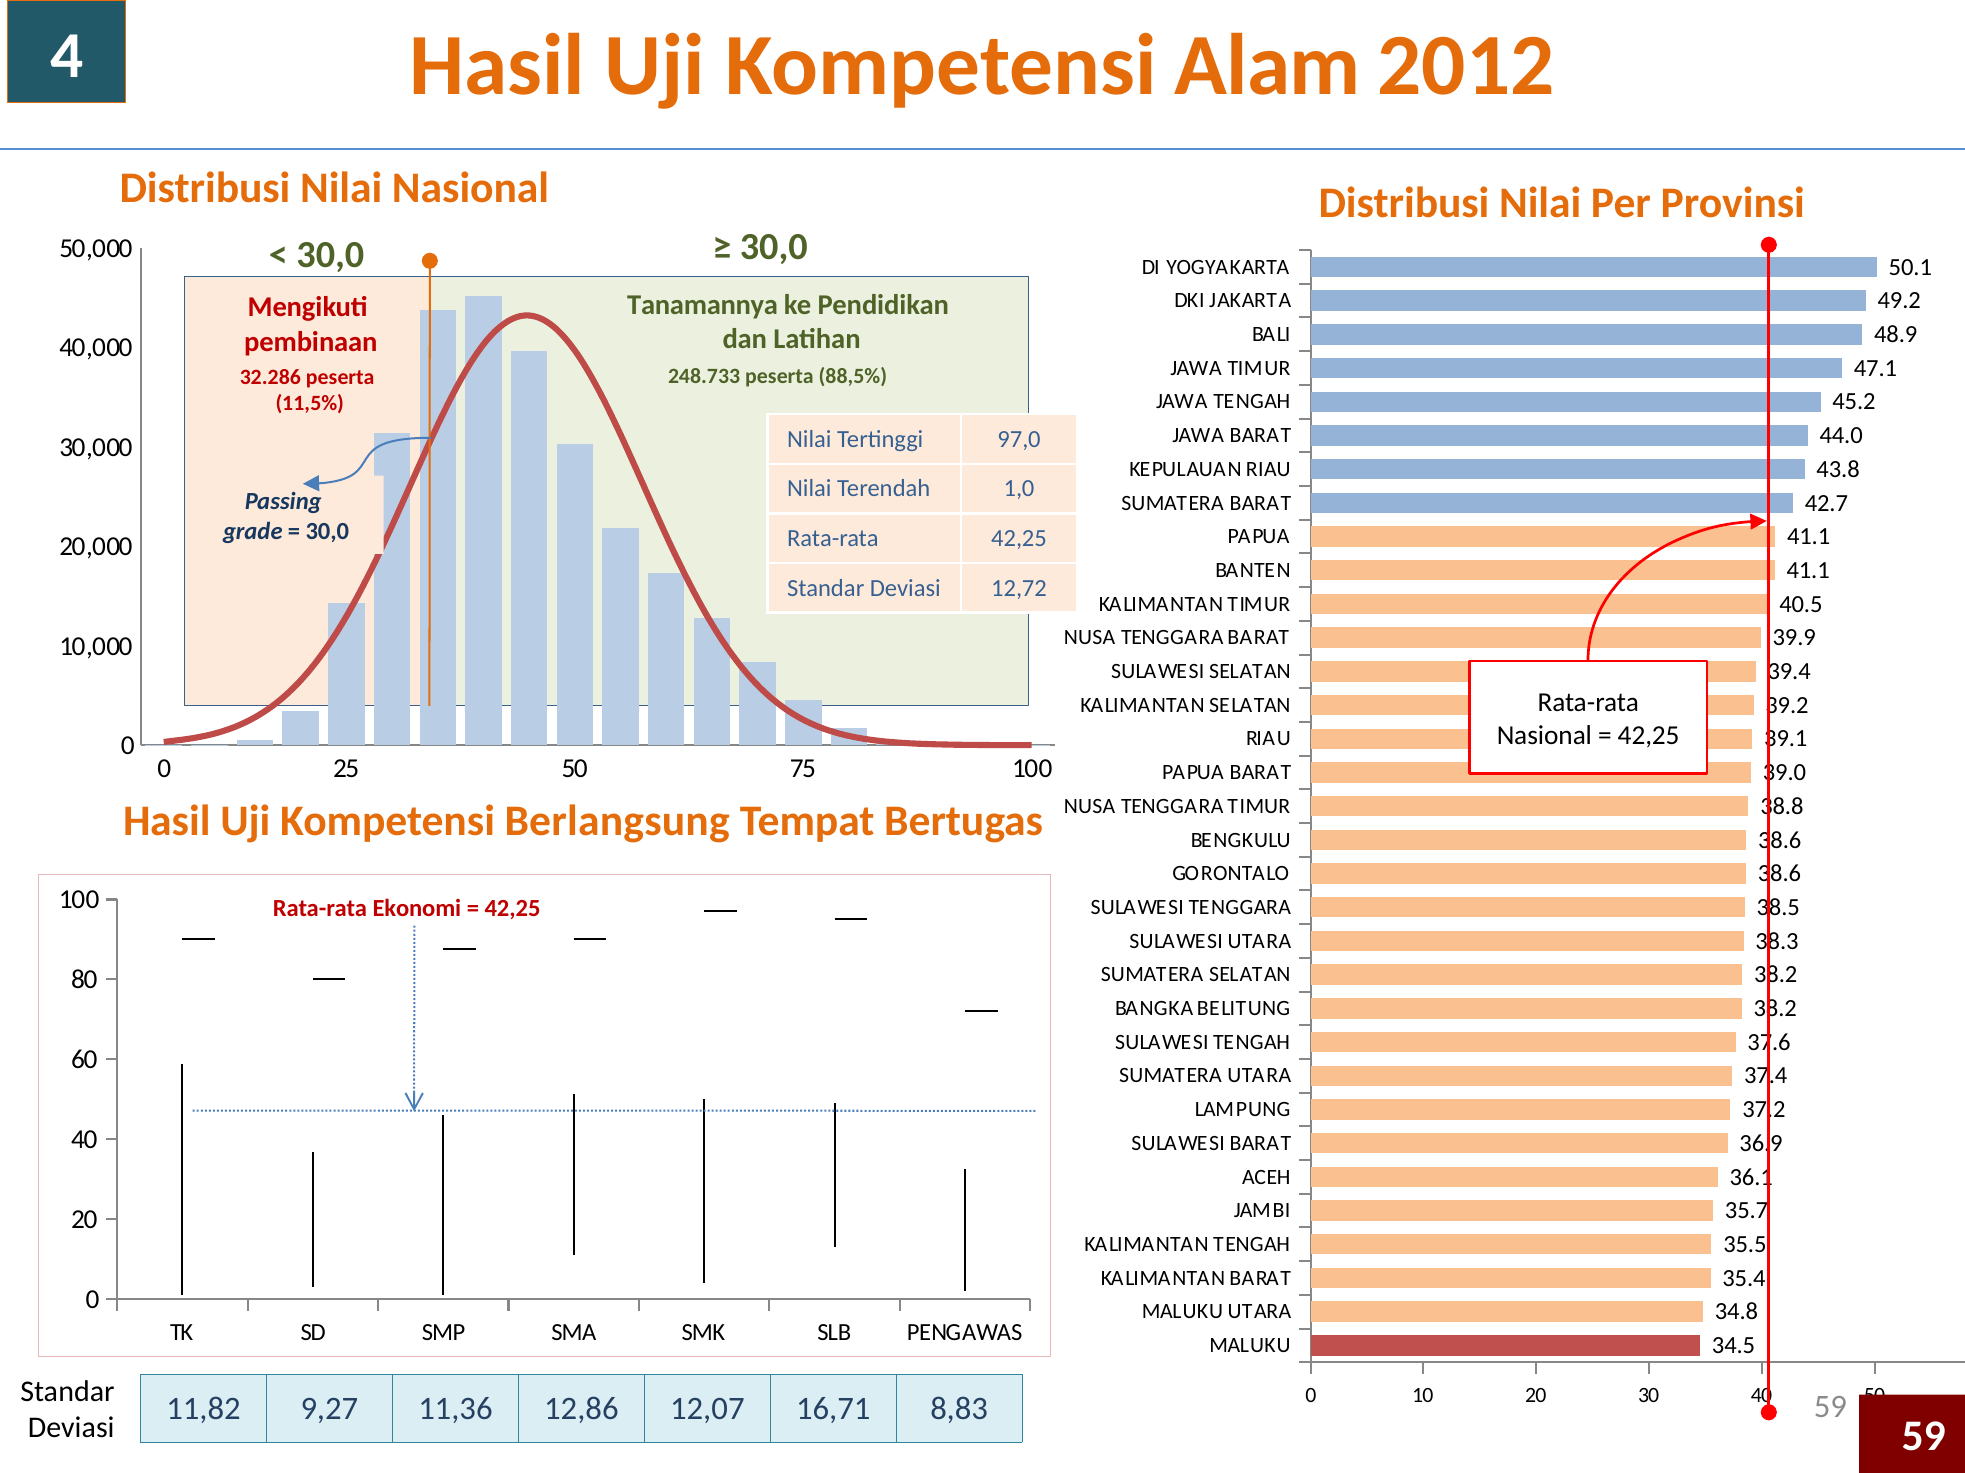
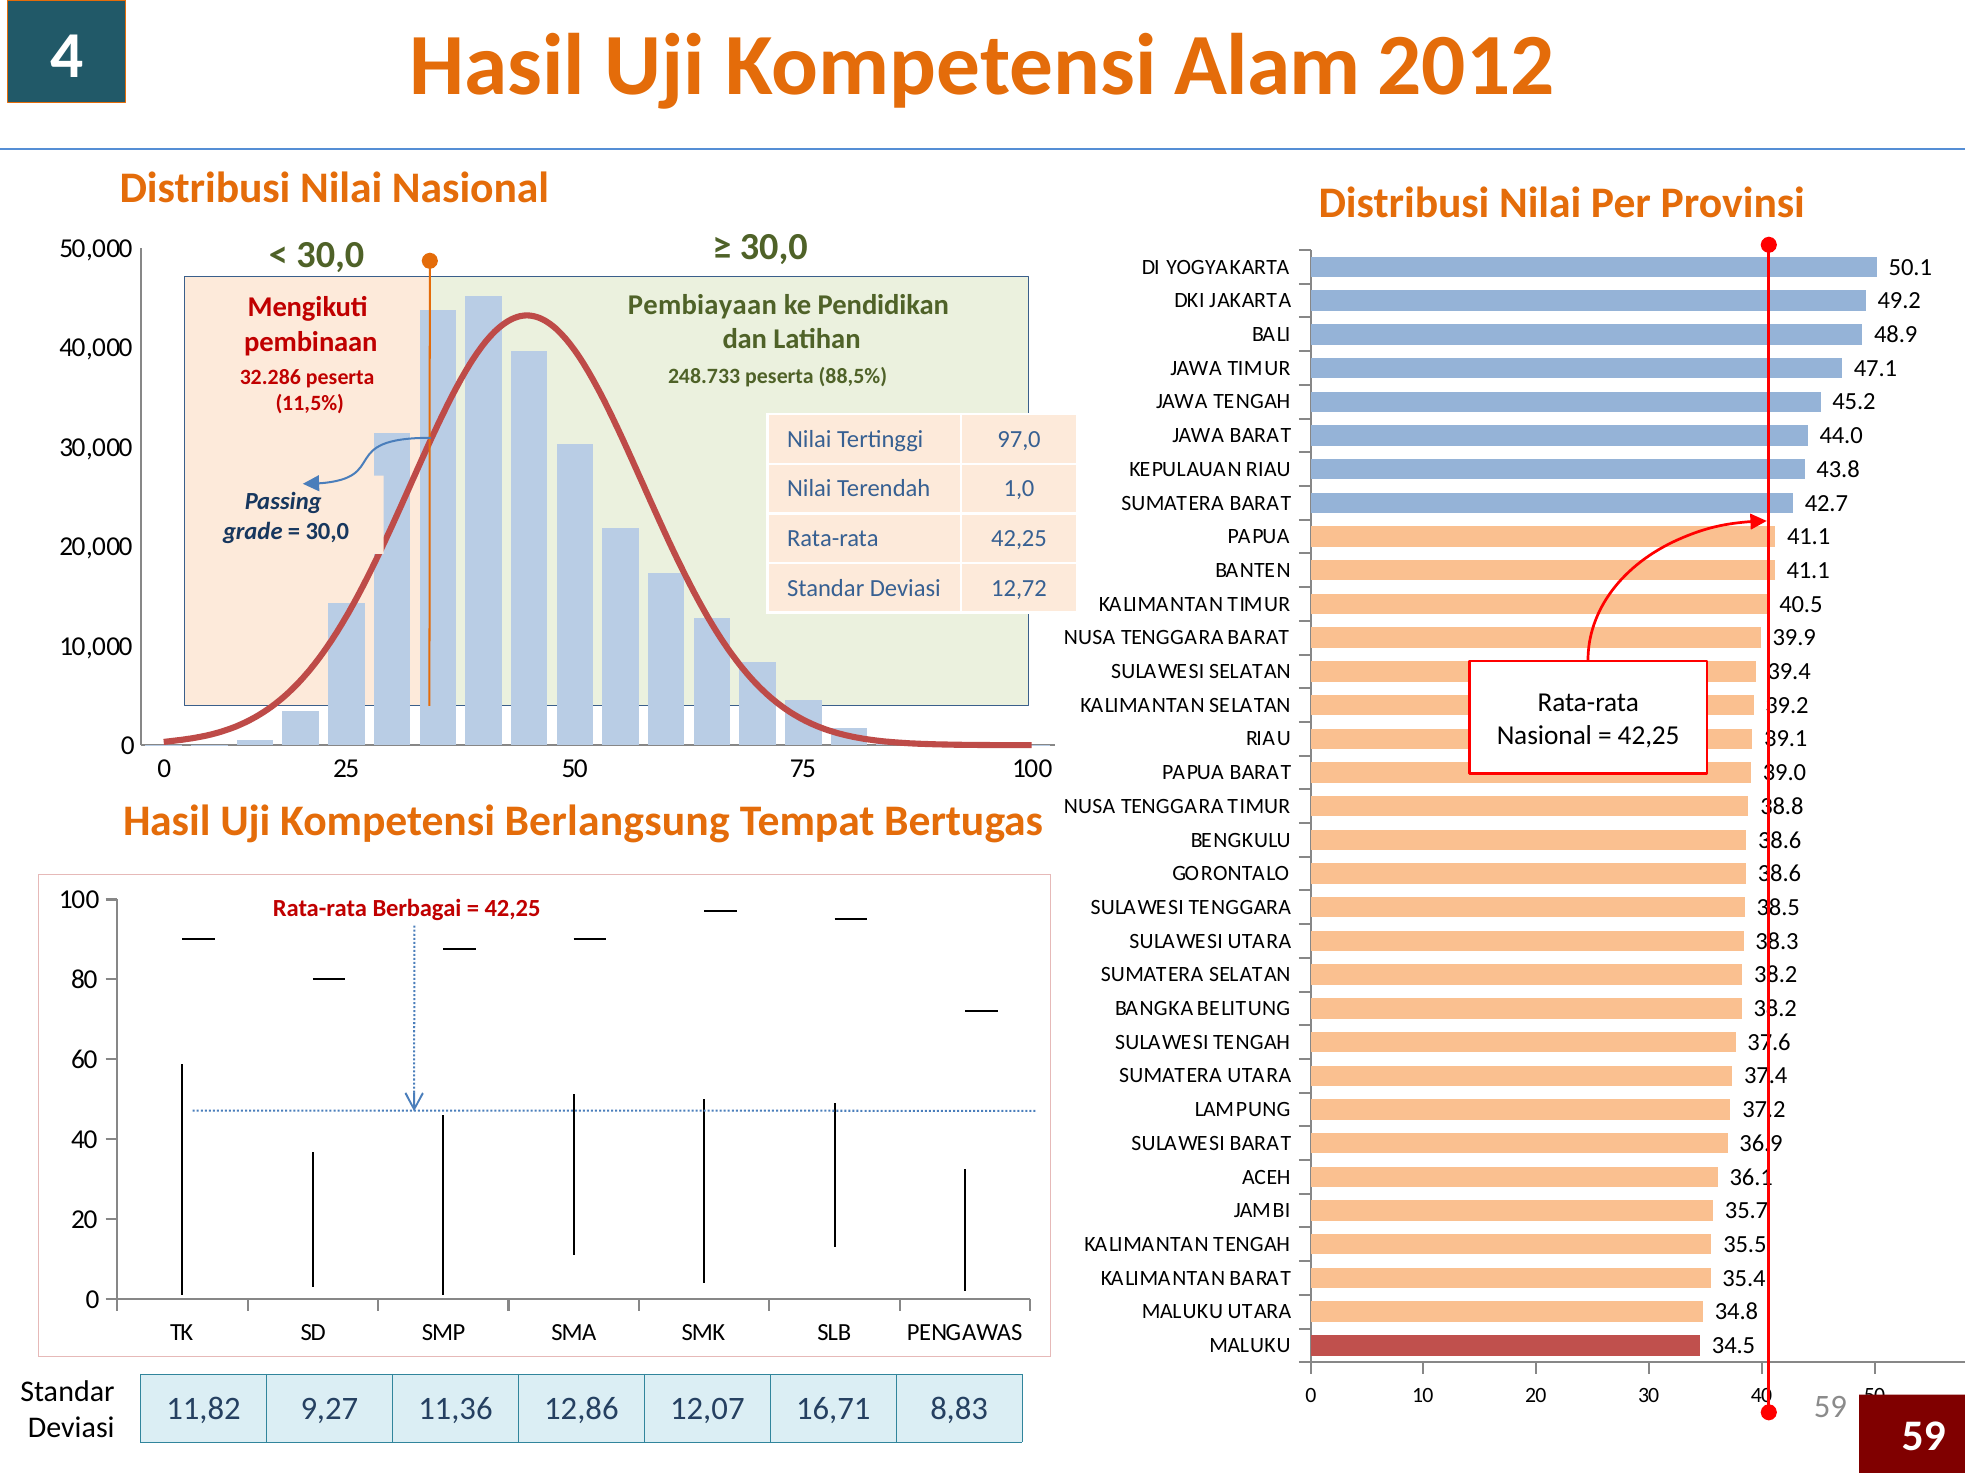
Tanamannya: Tanamannya -> Pembiayaan
Ekonomi: Ekonomi -> Berbagai
